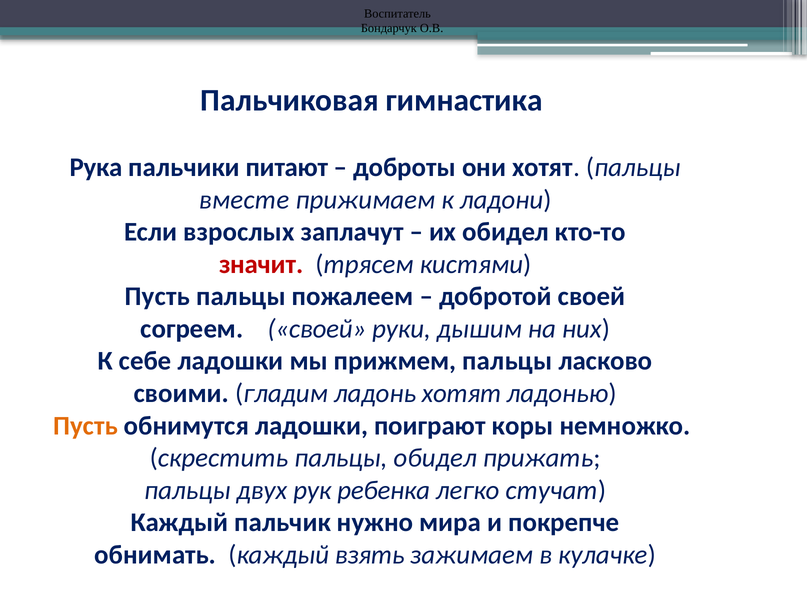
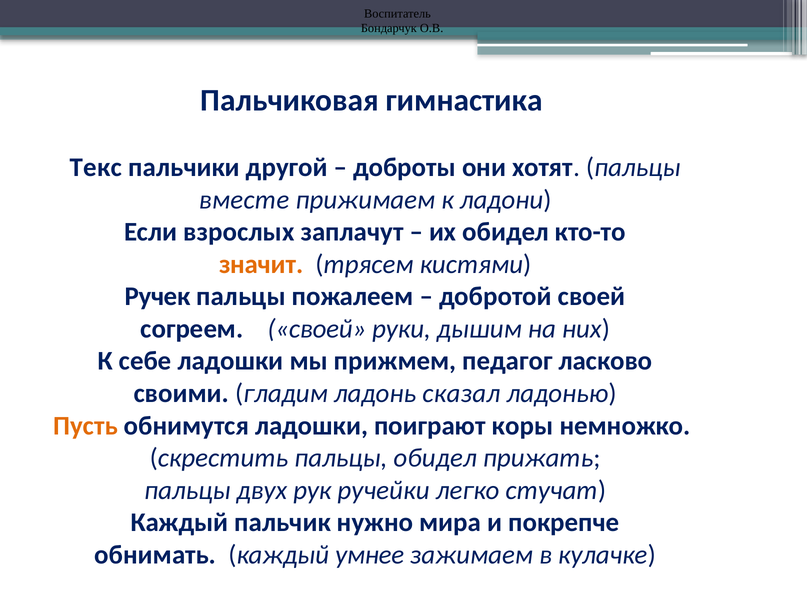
Рука: Рука -> Текс
питают: питают -> другой
значит colour: red -> orange
Пусть at (157, 297): Пусть -> Ручек
прижмем пальцы: пальцы -> педагог
ладонь хотят: хотят -> сказал
ребенка: ребенка -> ручейки
взять: взять -> умнее
